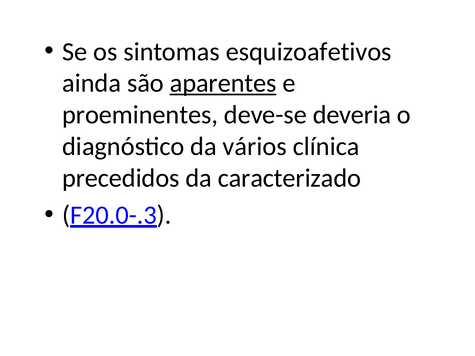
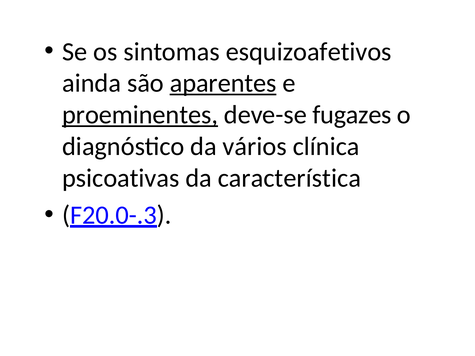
proeminentes underline: none -> present
deveria: deveria -> fugazes
precedidos: precedidos -> psicoativas
caracterizado: caracterizado -> característica
